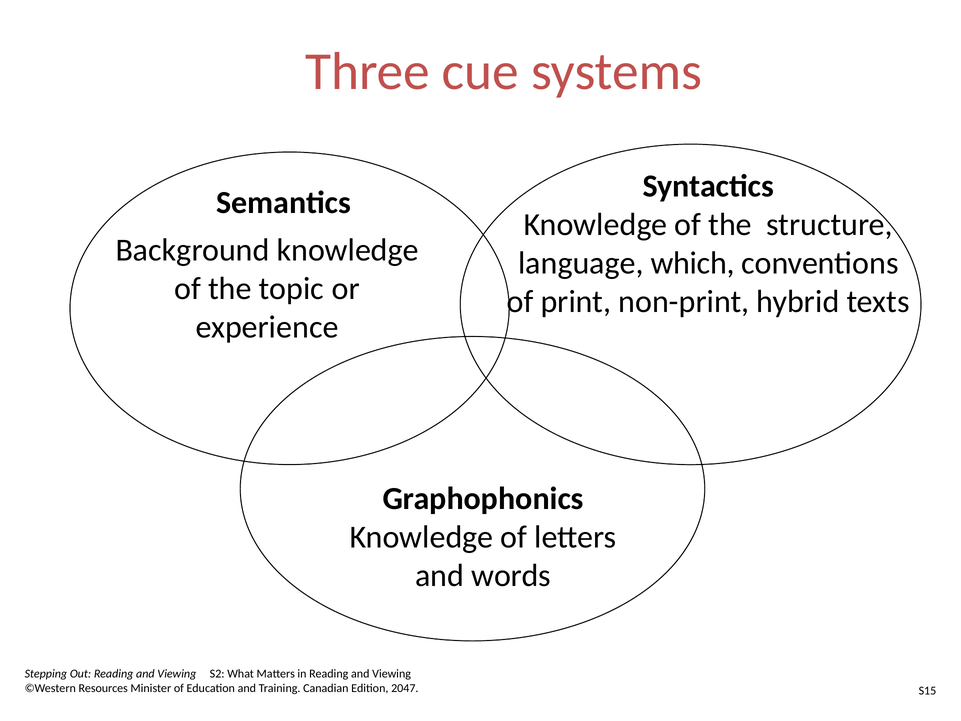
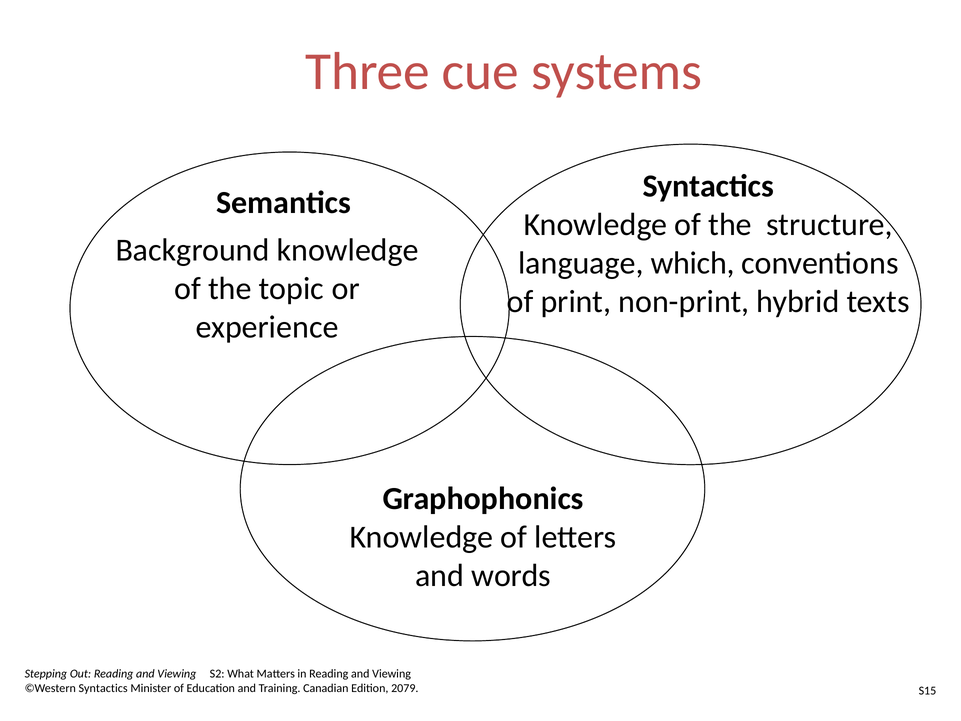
©Western Resources: Resources -> Syntactics
2047: 2047 -> 2079
